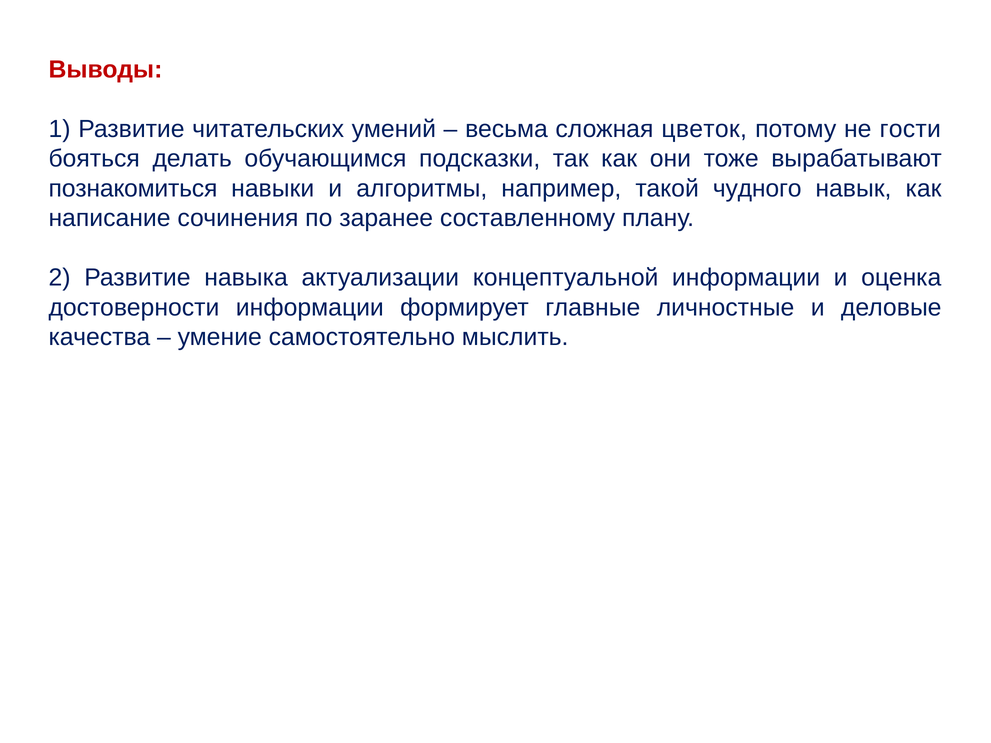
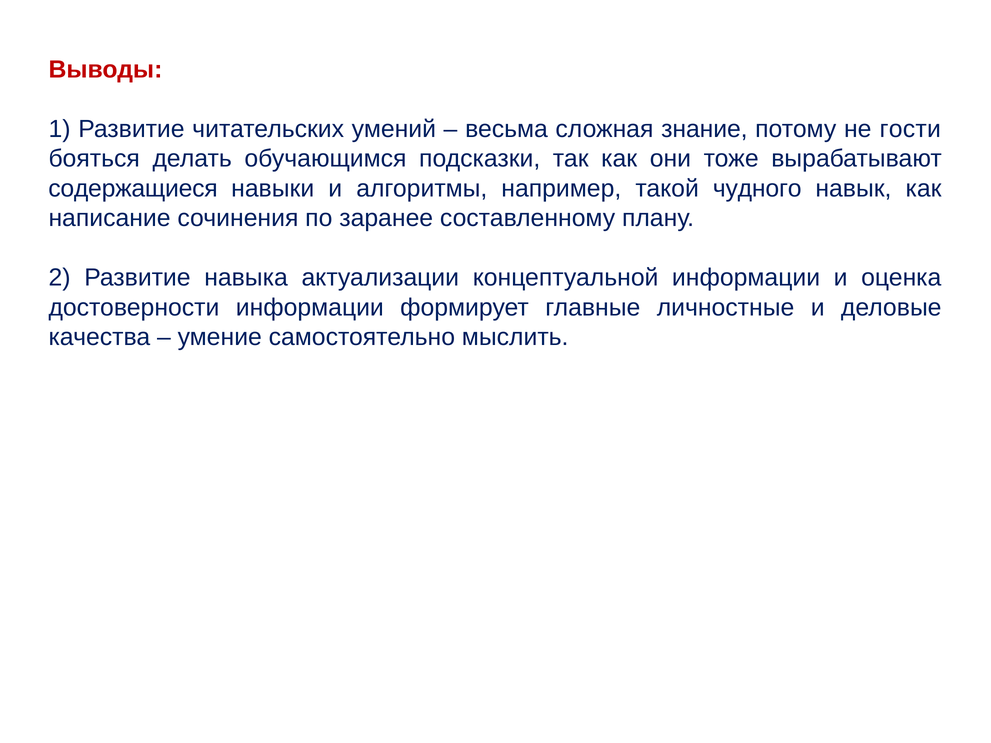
цветок: цветок -> знание
познакомиться: познакомиться -> содержащиеся
